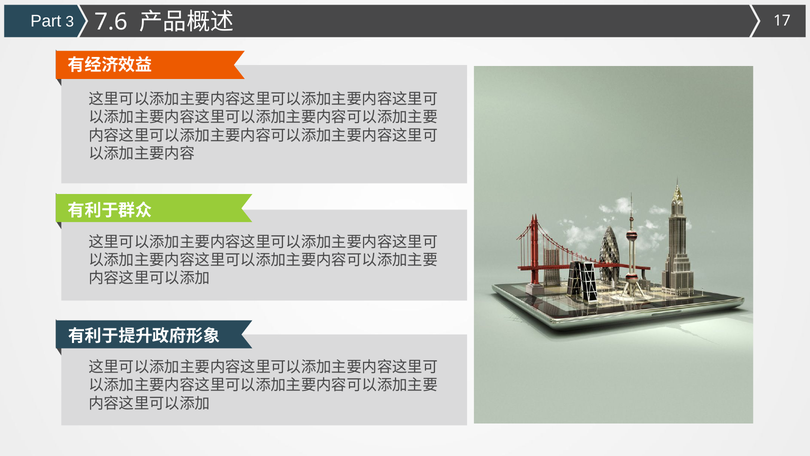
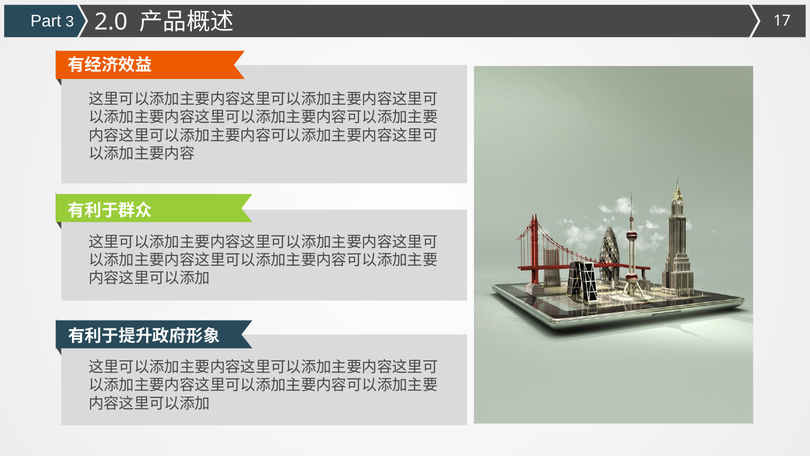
7.6: 7.6 -> 2.0
